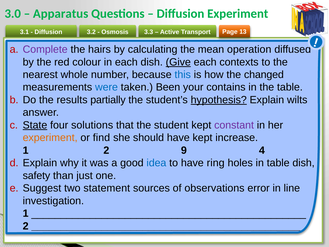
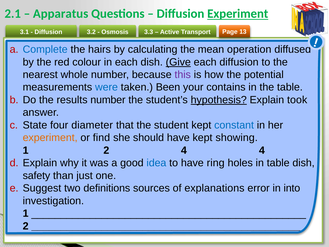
3.0: 3.0 -> 2.1
Experiment at (238, 14) underline: none -> present
Complete colour: purple -> blue
each contexts: contexts -> diffusion
this colour: blue -> purple
changed: changed -> potential
results partially: partially -> number
wilts: wilts -> took
State underline: present -> none
solutions: solutions -> diameter
constant colour: purple -> blue
increase: increase -> showing
2 9: 9 -> 4
statement: statement -> definitions
observations: observations -> explanations
line: line -> into
